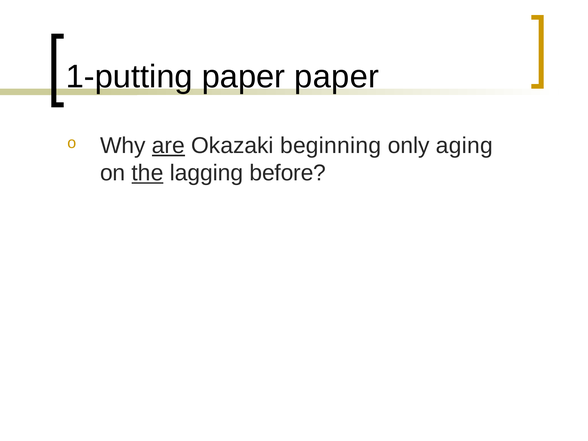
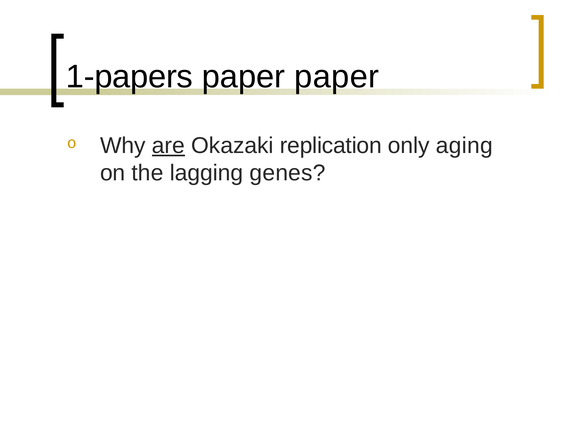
1-putting: 1-putting -> 1-papers
beginning: beginning -> replication
the underline: present -> none
before: before -> genes
